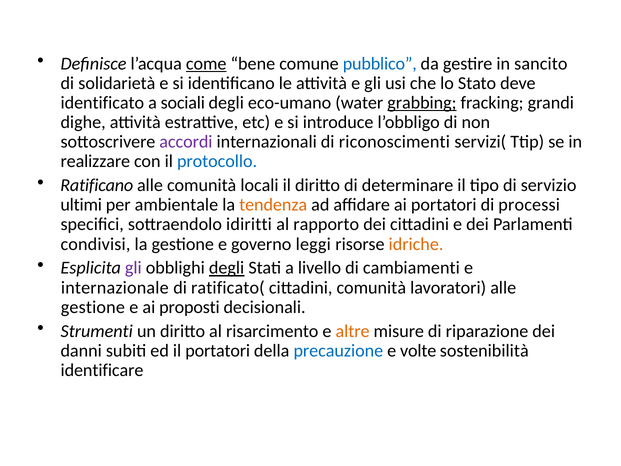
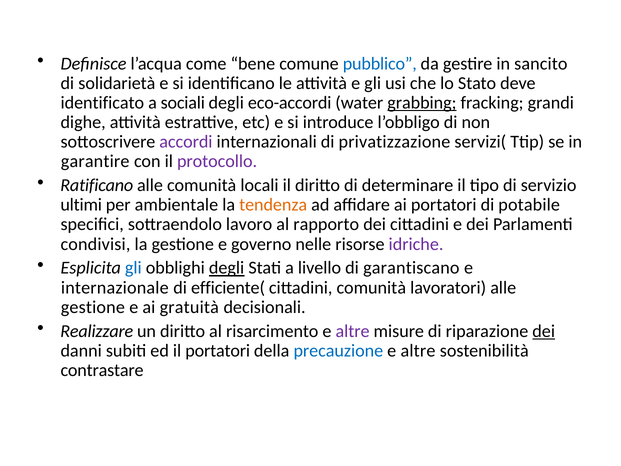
come underline: present -> none
eco-umano: eco-umano -> eco-accordi
riconoscimenti: riconoscimenti -> privatizzazione
realizzare: realizzare -> garantire
protocollo colour: blue -> purple
processi: processi -> potabile
idiritti: idiritti -> lavoro
leggi: leggi -> nelle
idriche colour: orange -> purple
gli at (133, 268) colour: purple -> blue
cambiamenti: cambiamenti -> garantiscano
ratificato(: ratificato( -> efficiente(
proposti: proposti -> gratuità
Strumenti: Strumenti -> Realizzare
altre at (353, 331) colour: orange -> purple
dei at (544, 331) underline: none -> present
volte at (418, 350): volte -> altre
identificare: identificare -> contrastare
